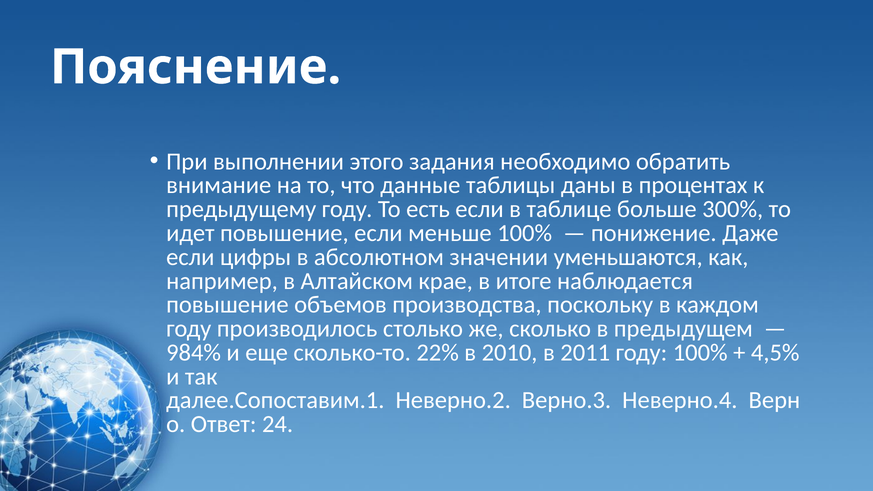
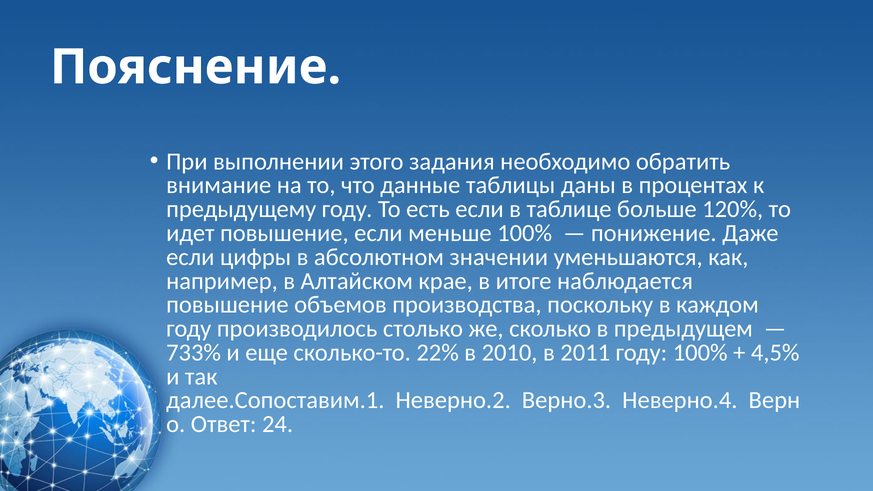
300%: 300% -> 120%
984%: 984% -> 733%
